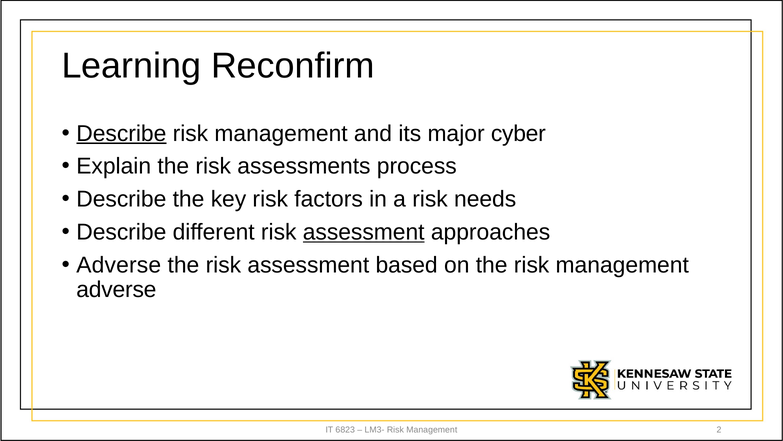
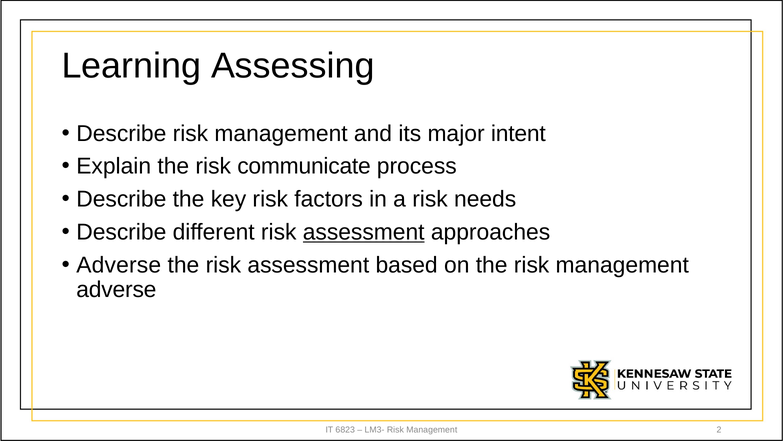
Reconfirm: Reconfirm -> Assessing
Describe at (121, 133) underline: present -> none
cyber: cyber -> intent
assessments: assessments -> communicate
